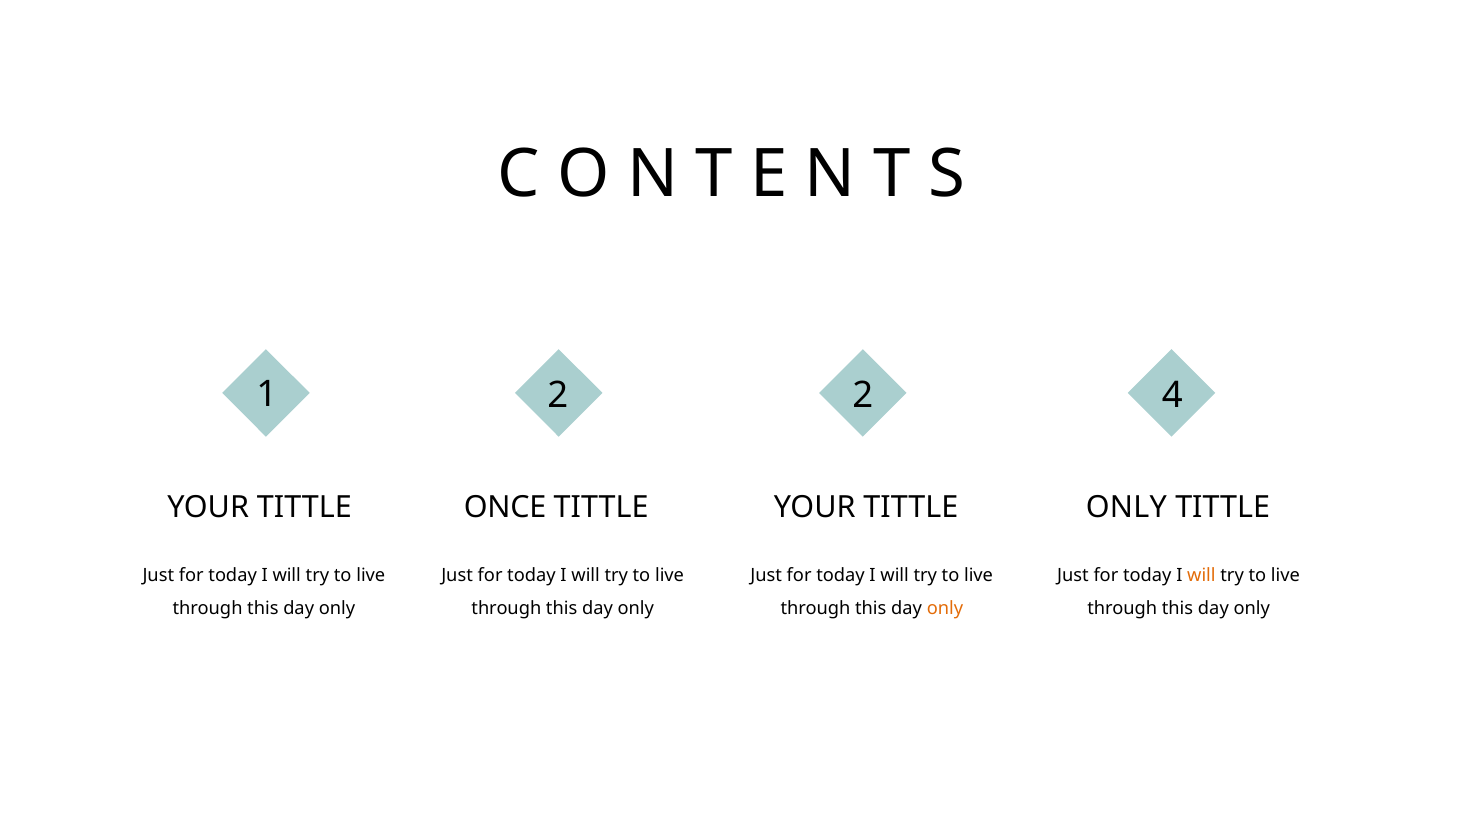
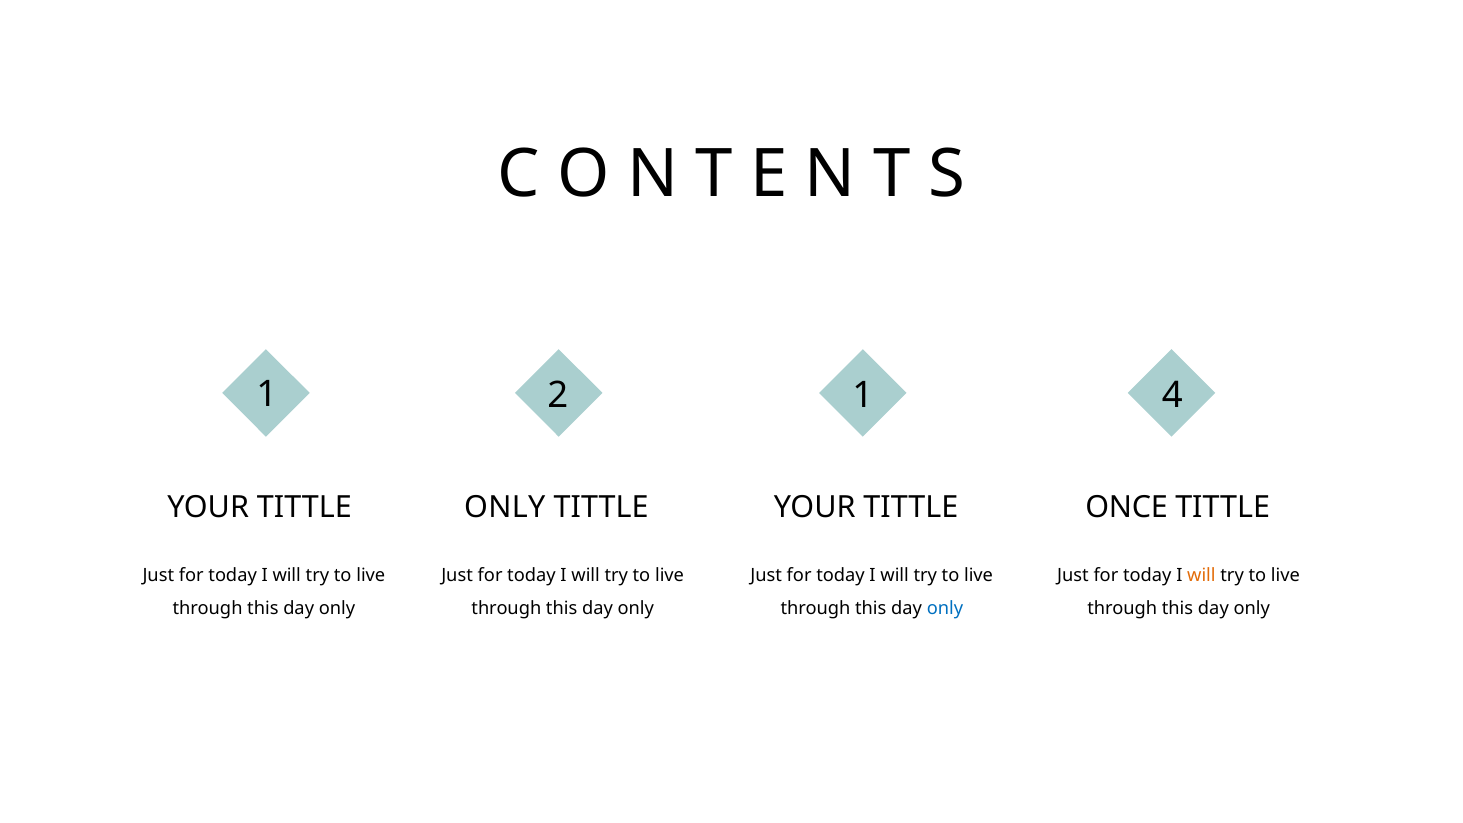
2 2: 2 -> 1
ONCE at (505, 508): ONCE -> ONLY
ONLY at (1126, 508): ONLY -> ONCE
only at (945, 609) colour: orange -> blue
